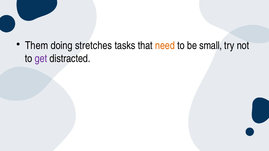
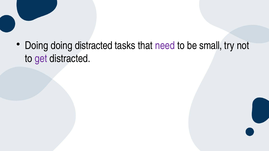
Them at (37, 46): Them -> Doing
doing stretches: stretches -> distracted
need colour: orange -> purple
